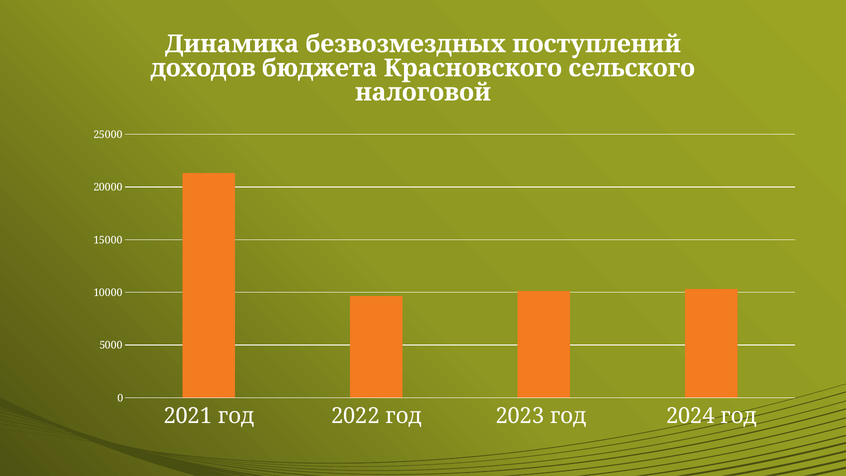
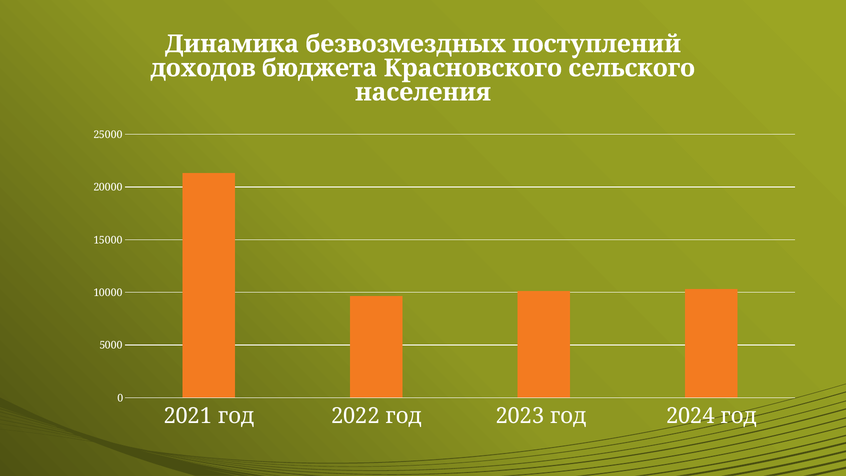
налоговой: налоговой -> населения
